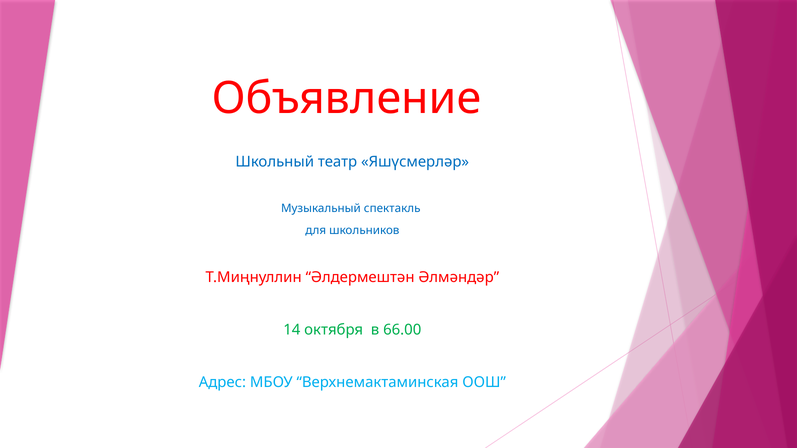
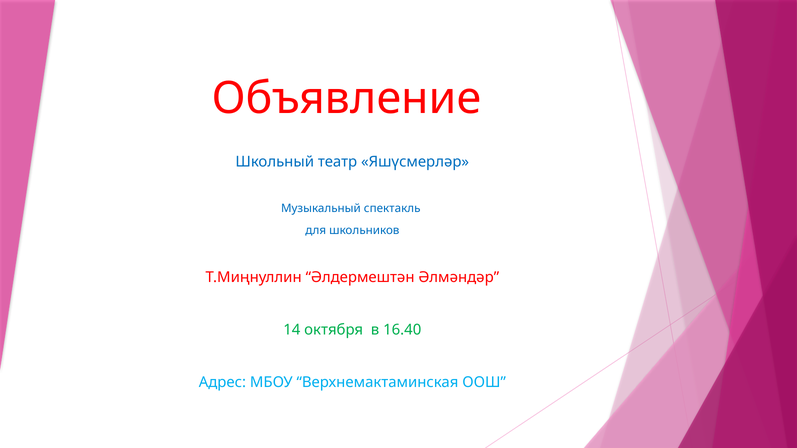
66.00: 66.00 -> 16.40
